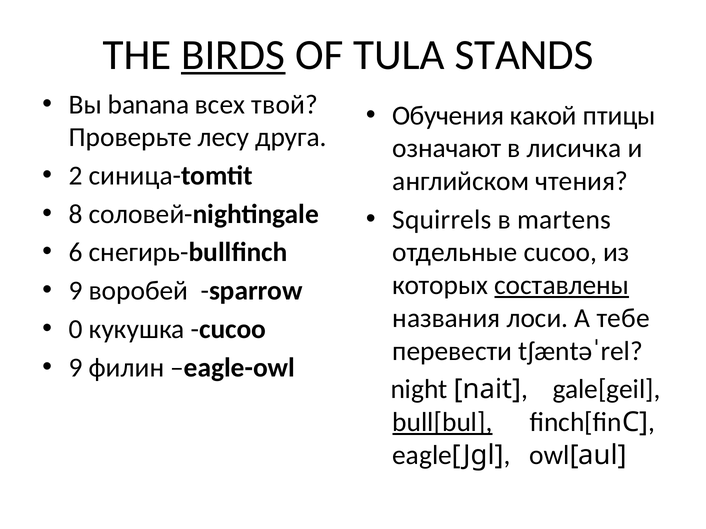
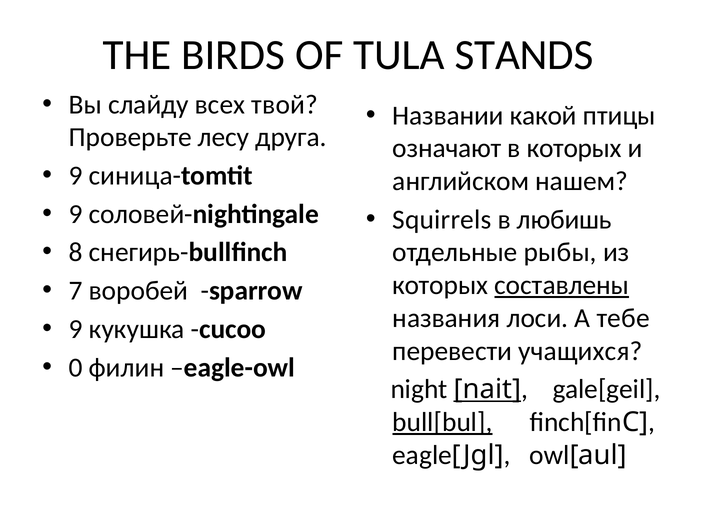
BIRDS underline: present -> none
banana: banana -> слайду
Обучения: Обучения -> Названии
в лисичка: лисичка -> которых
2 at (76, 176): 2 -> 9
чтения: чтения -> нашем
8 at (76, 214): 8 -> 9
martens: martens -> любишь
6: 6 -> 8
отдельные cucoo: cucoo -> рыбы
9 at (76, 291): 9 -> 7
0 at (76, 329): 0 -> 9
tʃæntəˈrel: tʃæntəˈrel -> учащихся
9 at (76, 368): 9 -> 0
nait underline: none -> present
